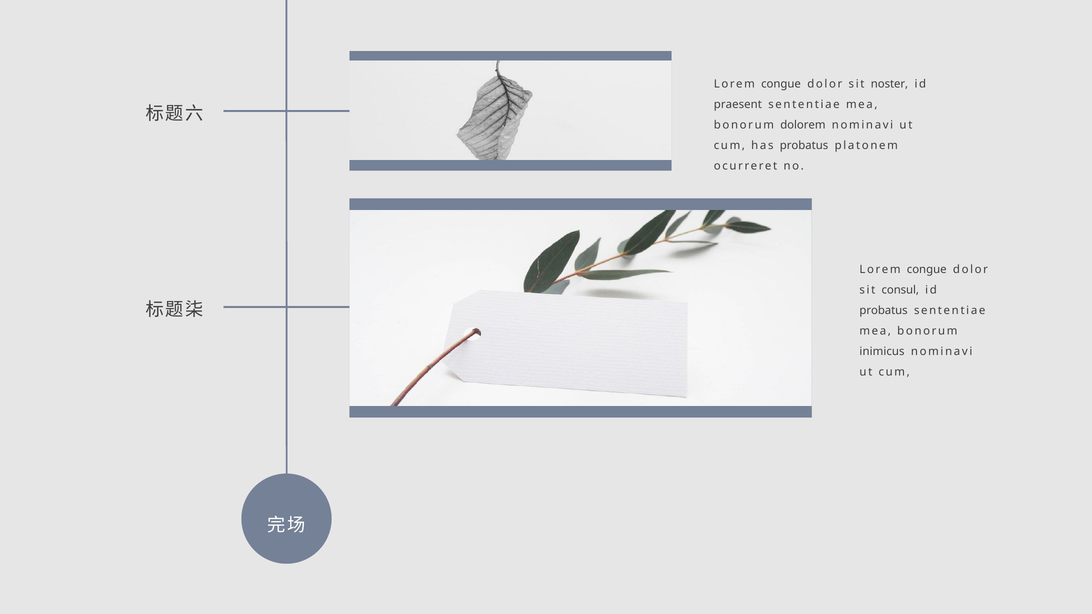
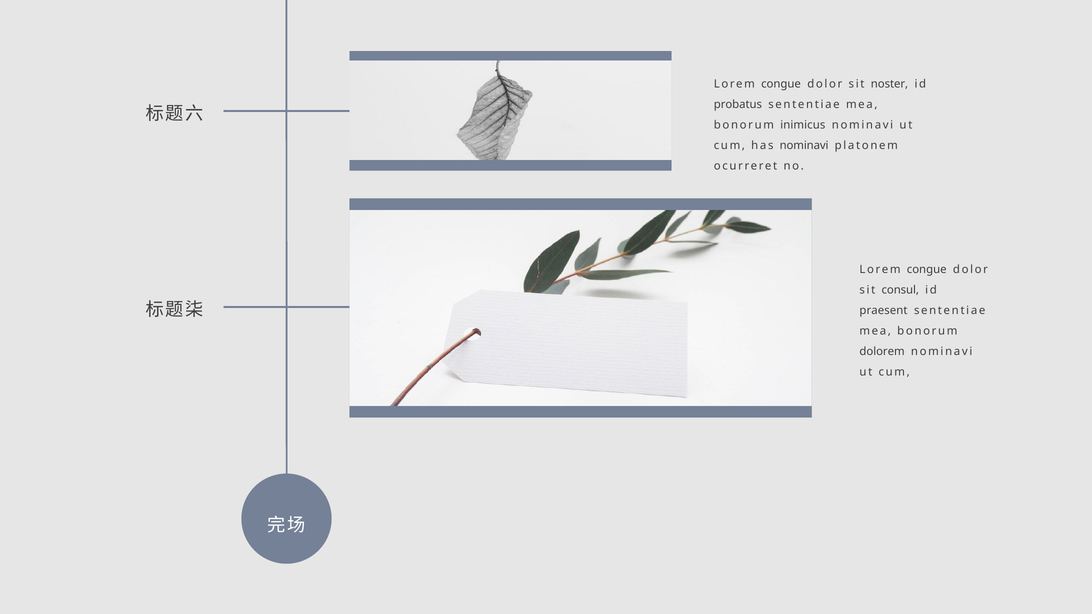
praesent: praesent -> probatus
dolorem: dolorem -> inimicus
has probatus: probatus -> nominavi
probatus at (884, 311): probatus -> praesent
inimicus: inimicus -> dolorem
